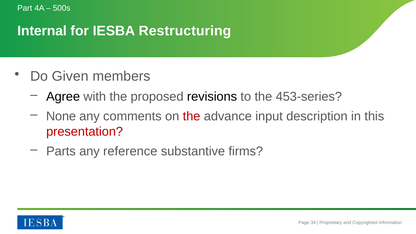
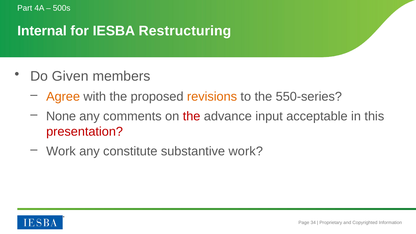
Agree colour: black -> orange
revisions colour: black -> orange
453-series: 453-series -> 550-series
description: description -> acceptable
Parts at (61, 151): Parts -> Work
reference: reference -> constitute
substantive firms: firms -> work
